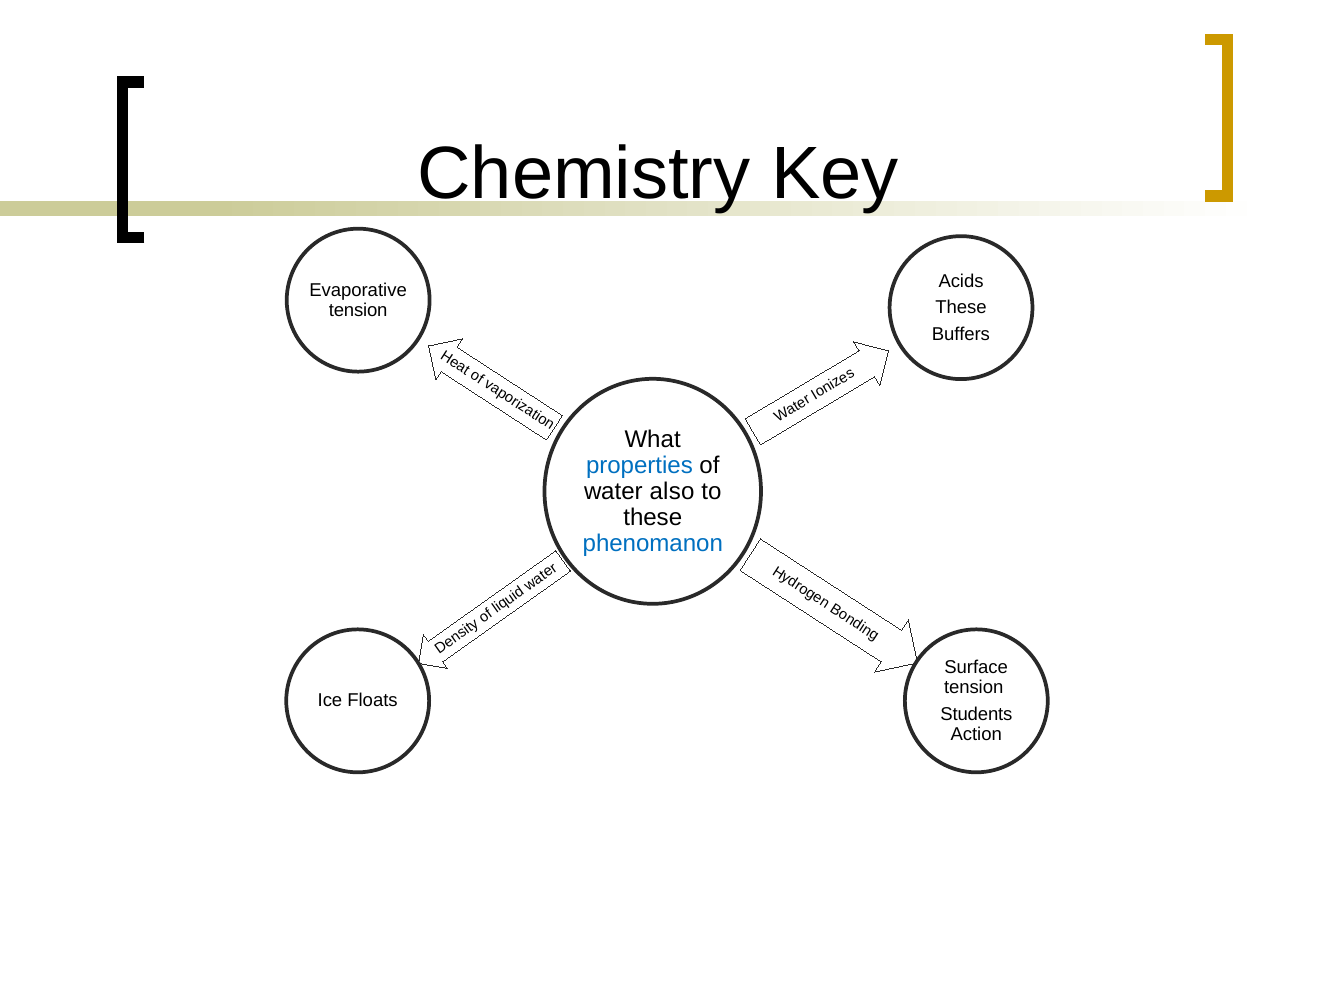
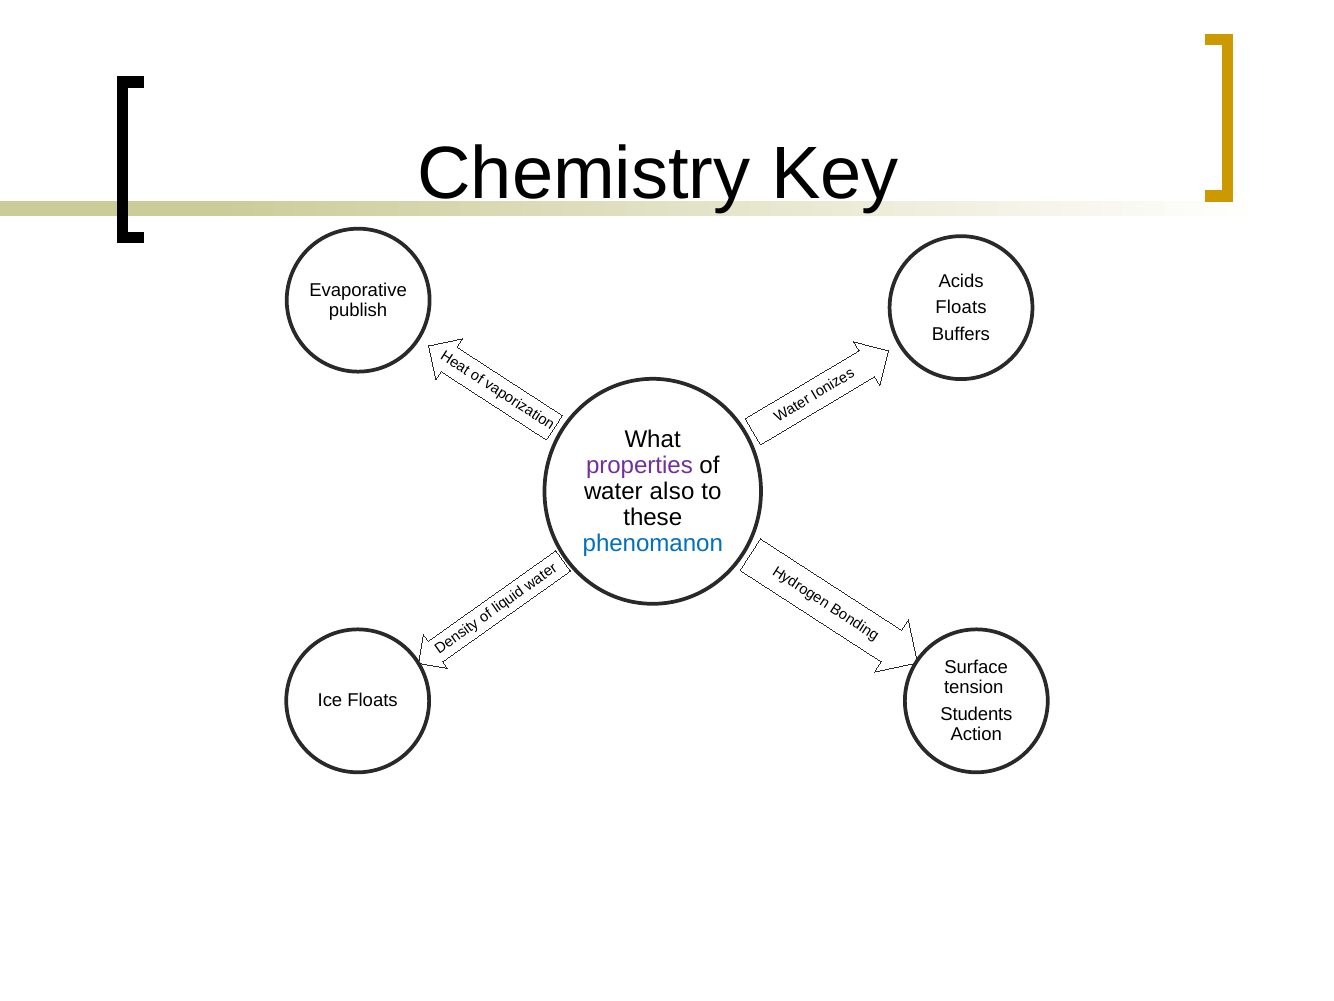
These at (961, 307): These -> Floats
tension at (358, 310): tension -> publish
properties colour: blue -> purple
